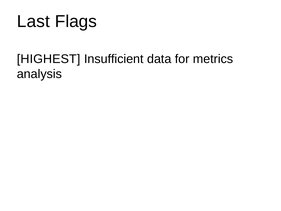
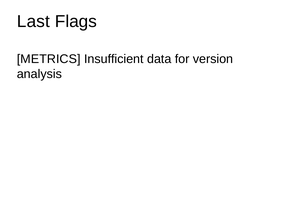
HIGHEST: HIGHEST -> METRICS
metrics: metrics -> version
